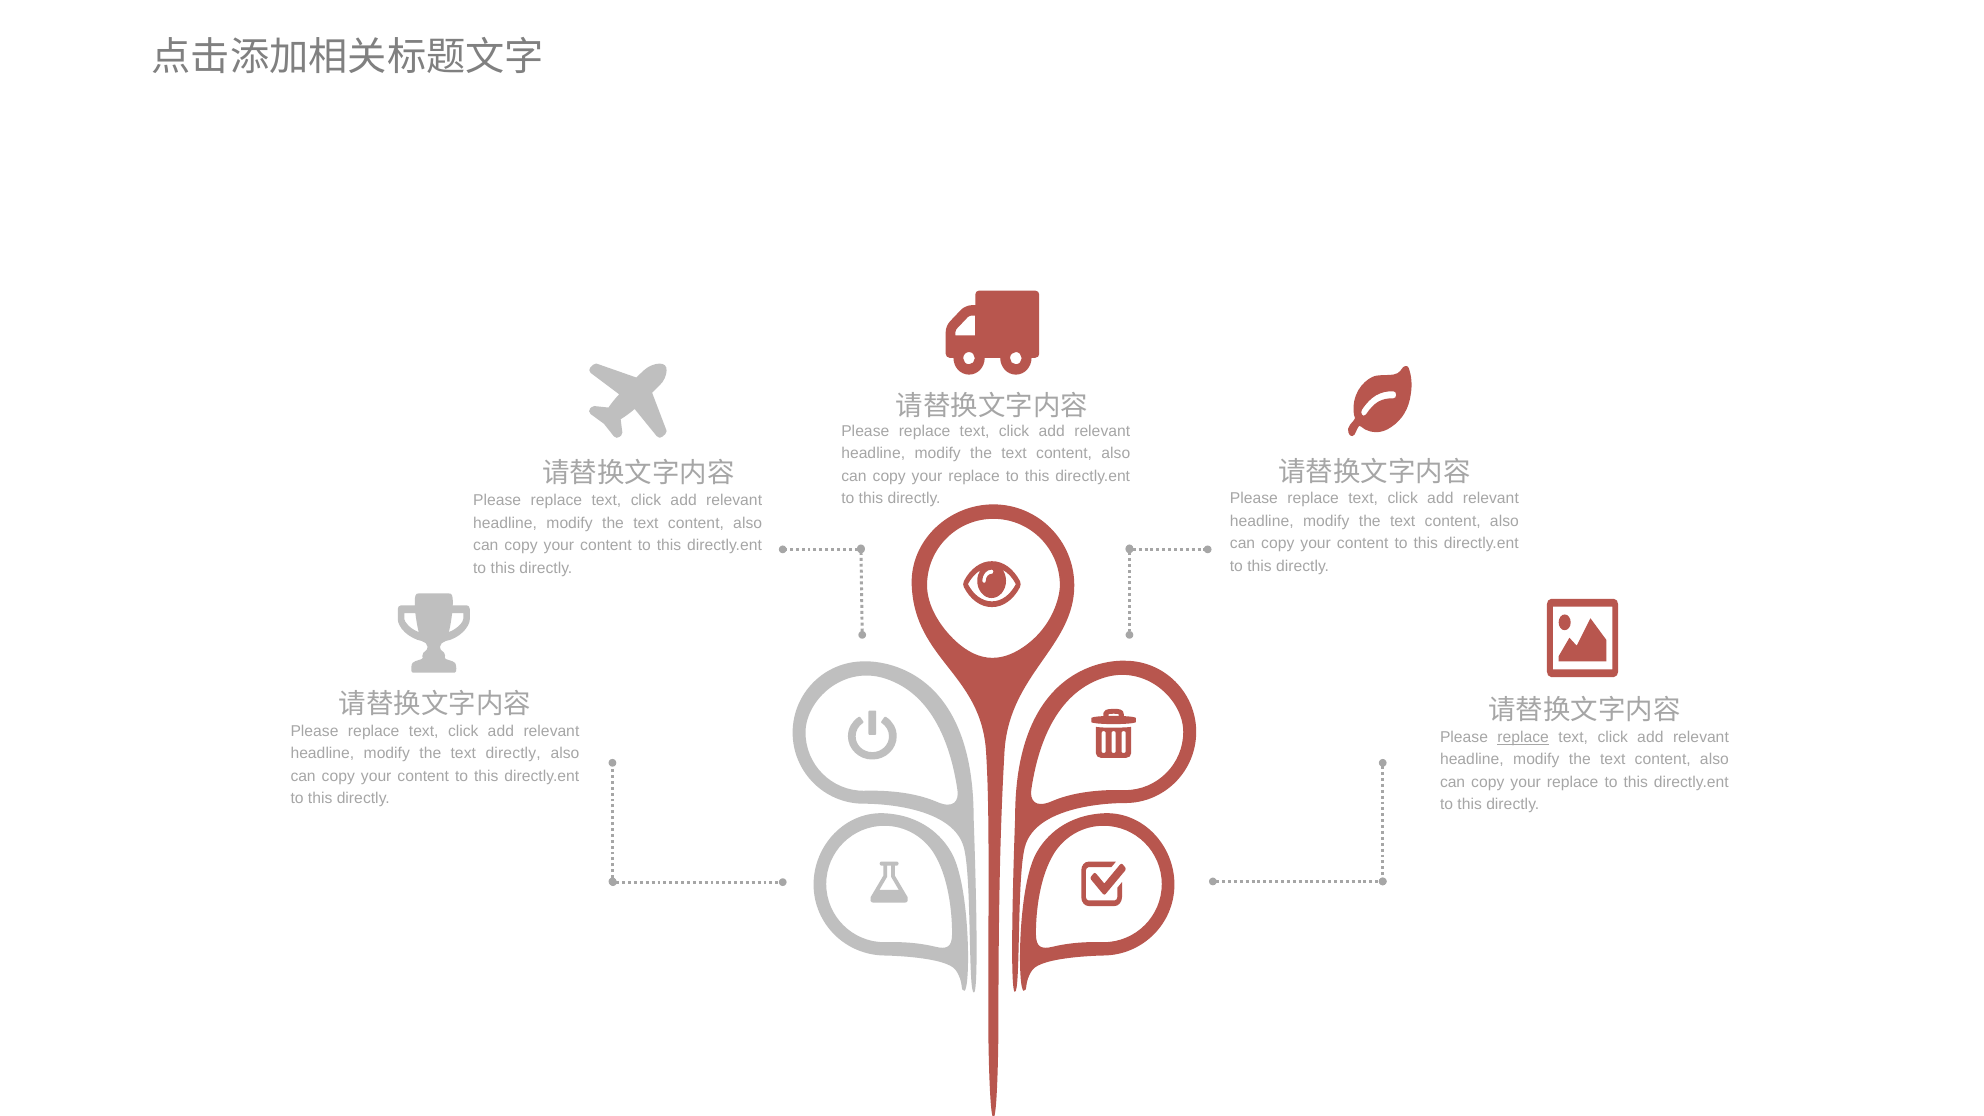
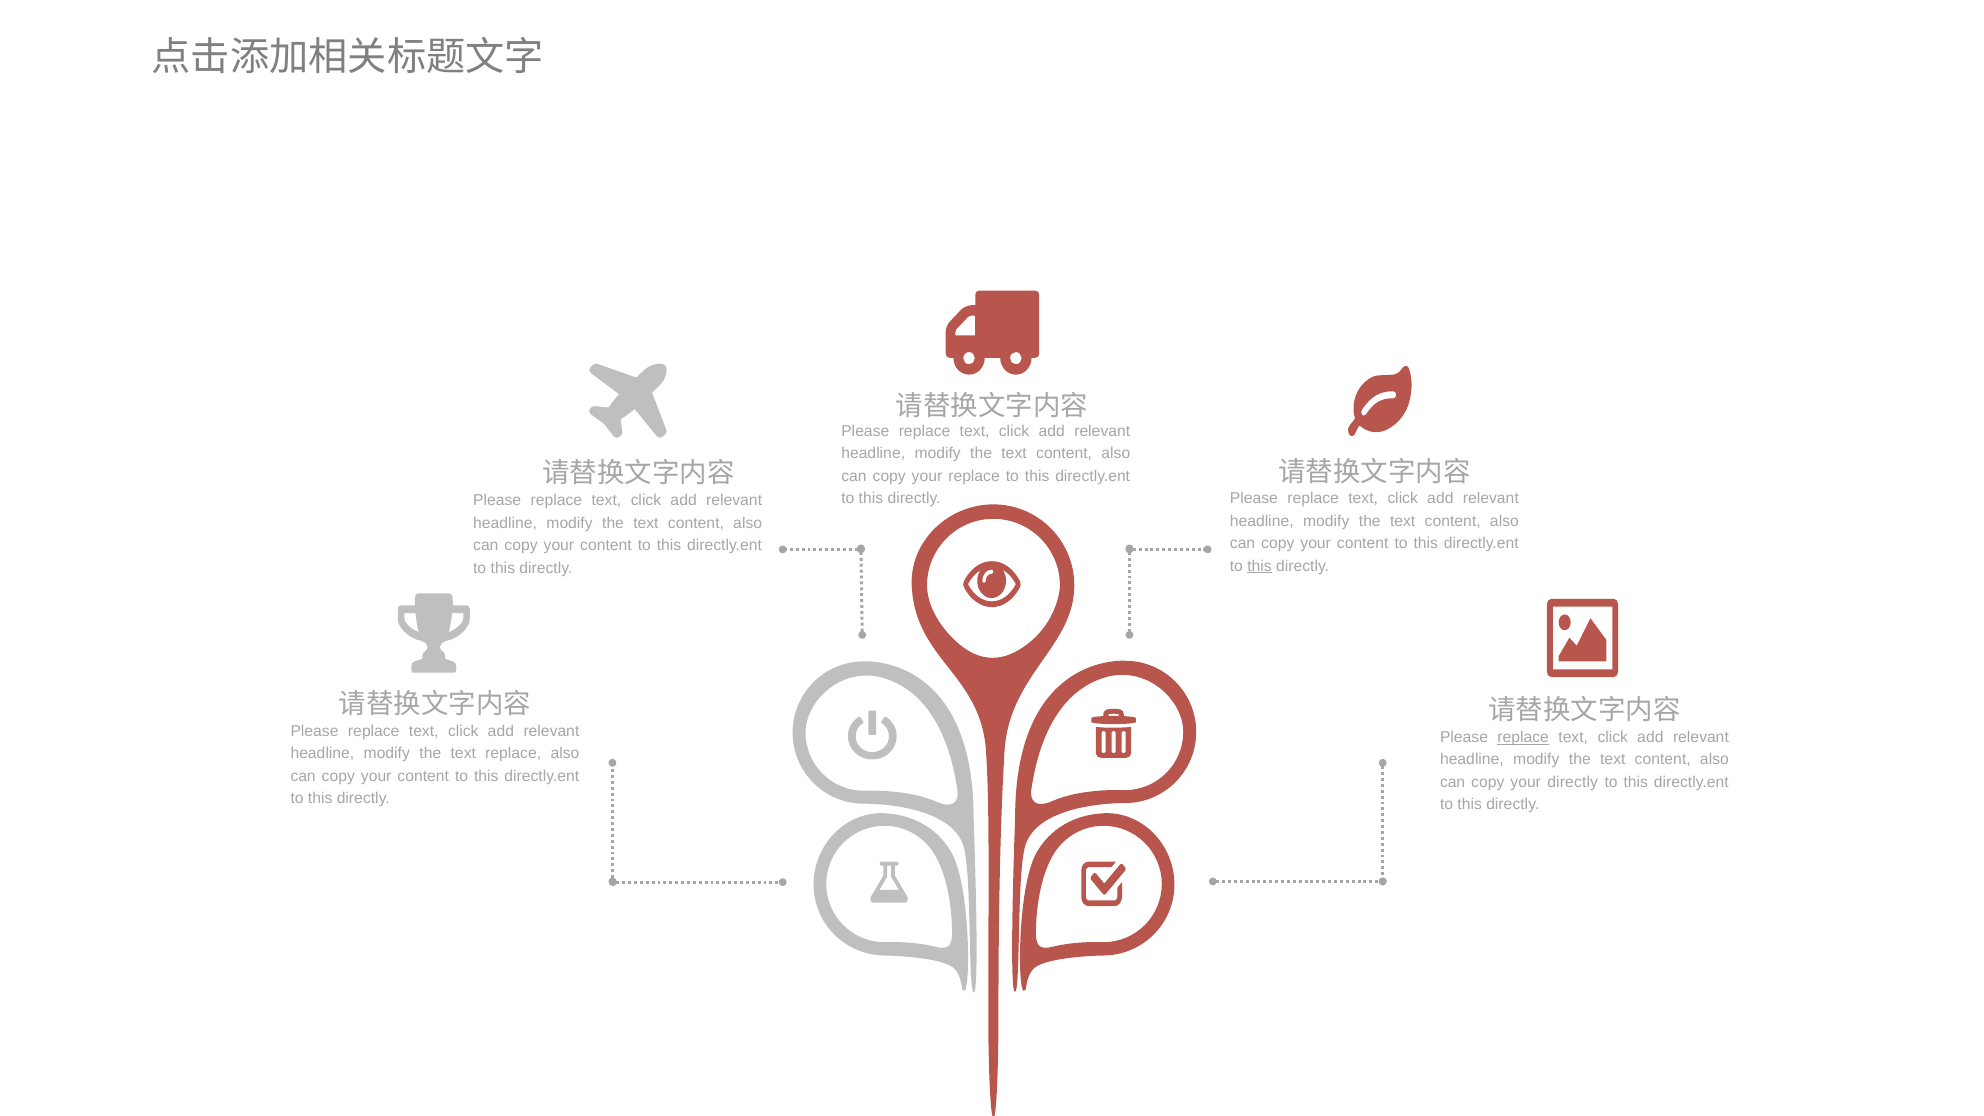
this at (1260, 566) underline: none -> present
text directly: directly -> replace
replace at (1573, 782): replace -> directly
